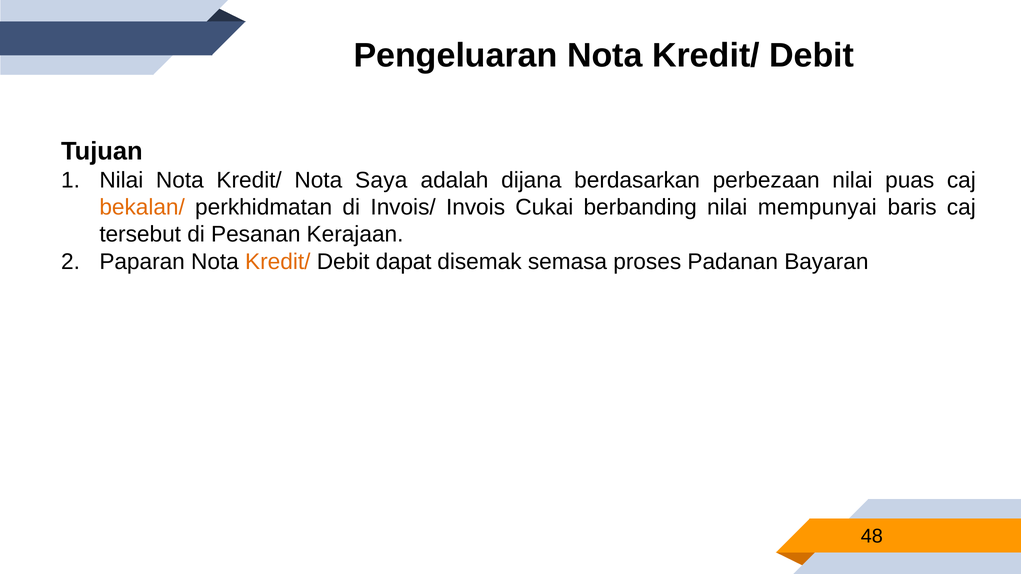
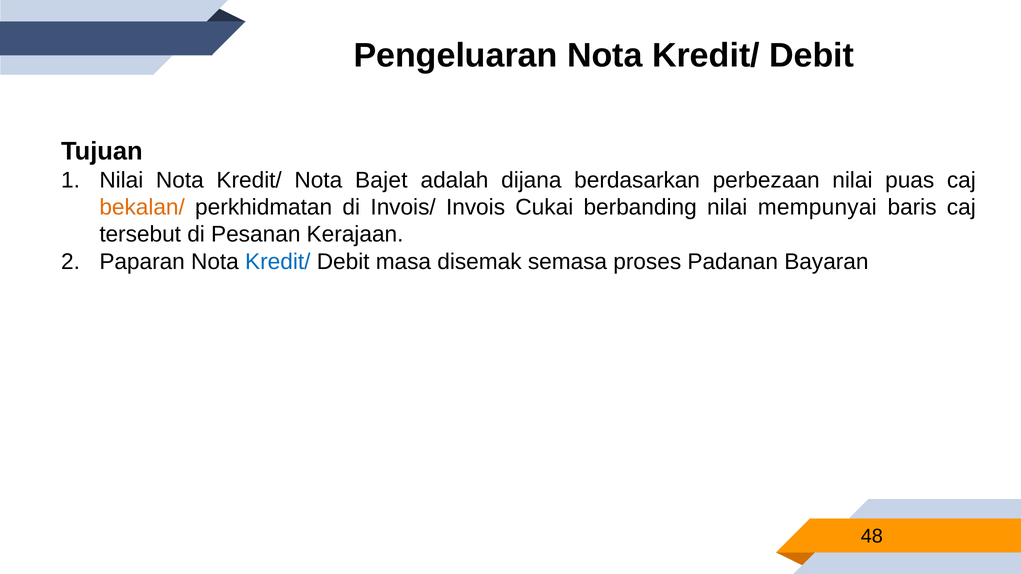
Saya: Saya -> Bajet
Kredit/ at (278, 262) colour: orange -> blue
dapat: dapat -> masa
